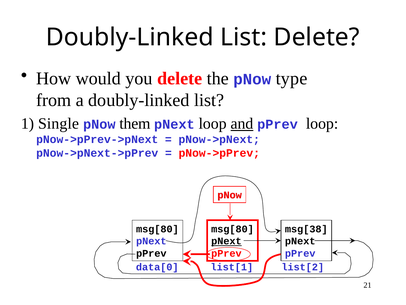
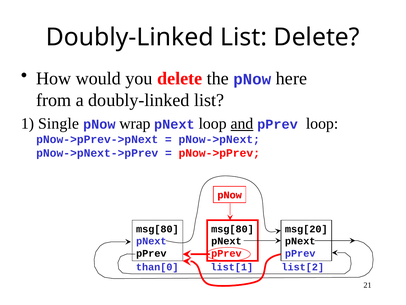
type: type -> here
them: them -> wrap
msg[38: msg[38 -> msg[20
pNext at (226, 241) underline: present -> none
data[0: data[0 -> than[0
